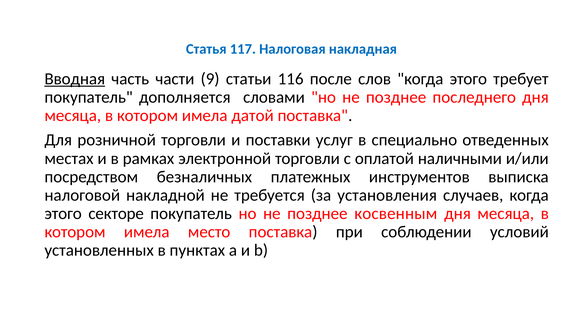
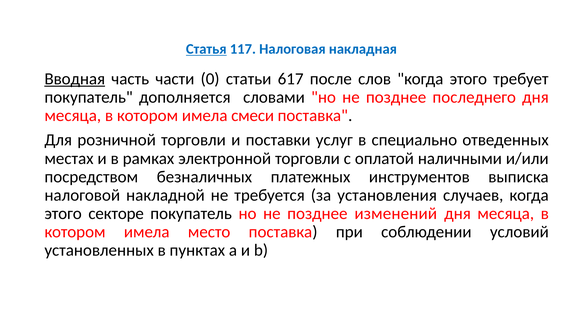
Статья underline: none -> present
9: 9 -> 0
116: 116 -> 617
датой: датой -> смеси
косвенным: косвенным -> изменений
